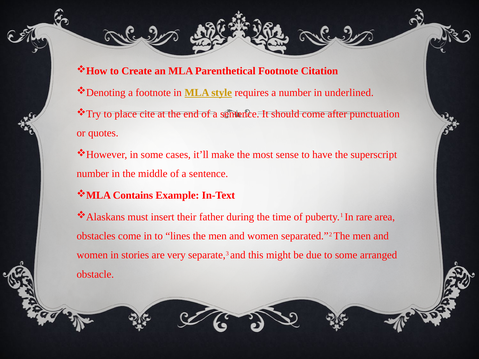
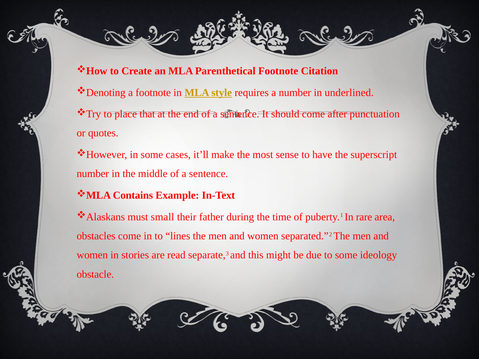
cite: cite -> that
insert: insert -> small
very: very -> read
arranged: arranged -> ideology
